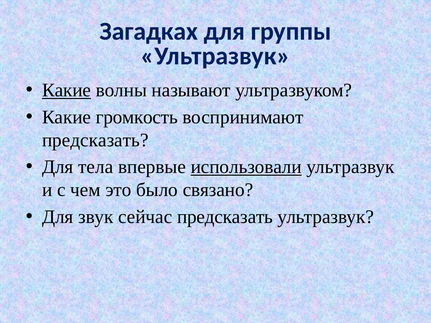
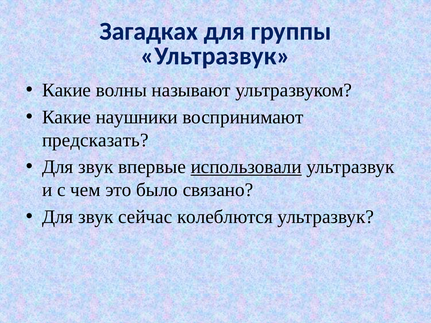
Какие at (67, 90) underline: present -> none
громкость: громкость -> наушники
тела at (96, 167): тела -> звук
сейчас предсказать: предсказать -> колеблются
